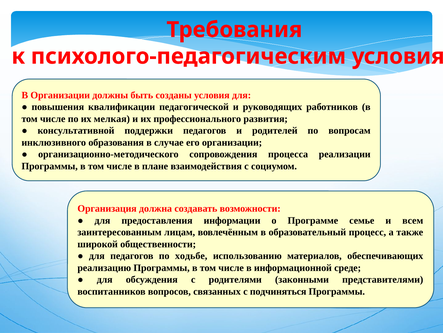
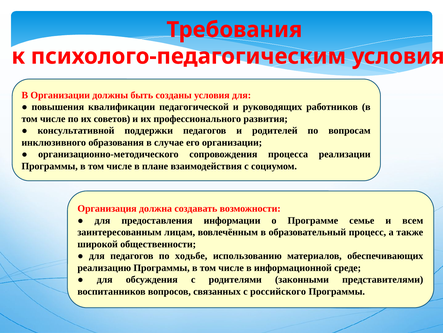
мелкая: мелкая -> советов
подчиняться: подчиняться -> российского
